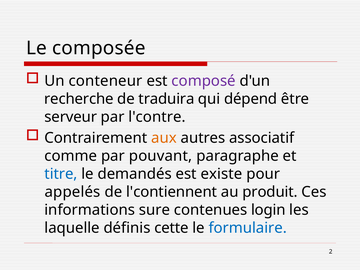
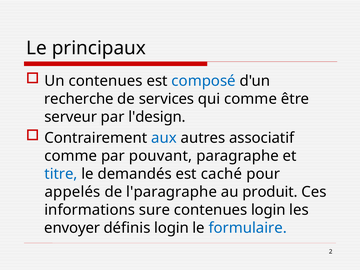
composée: composée -> principaux
Un conteneur: conteneur -> contenues
composé colour: purple -> blue
traduira: traduira -> services
qui dépend: dépend -> comme
l'contre: l'contre -> l'design
aux colour: orange -> blue
existe: existe -> caché
l'contiennent: l'contiennent -> l'paragraphe
laquelle: laquelle -> envoyer
définis cette: cette -> login
